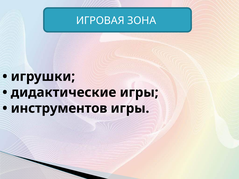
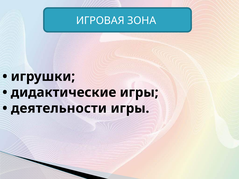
инструментов: инструментов -> деятельности
